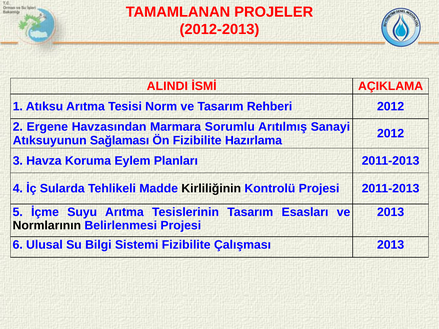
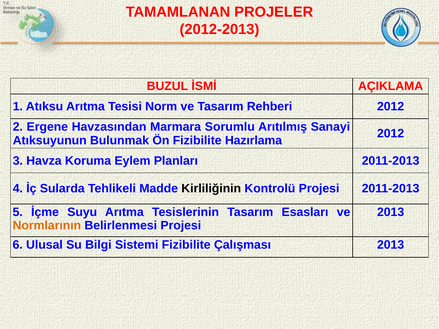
ALINDI: ALINDI -> BUZUL
Sağlaması: Sağlaması -> Bulunmak
Normlarının colour: black -> orange
